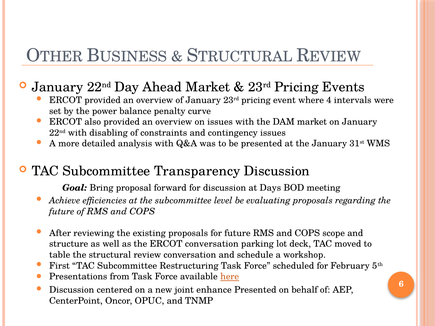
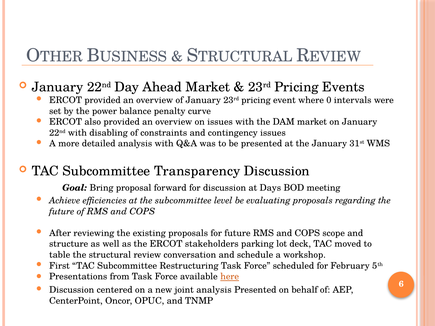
4: 4 -> 0
ERCOT conversation: conversation -> stakeholders
joint enhance: enhance -> analysis
